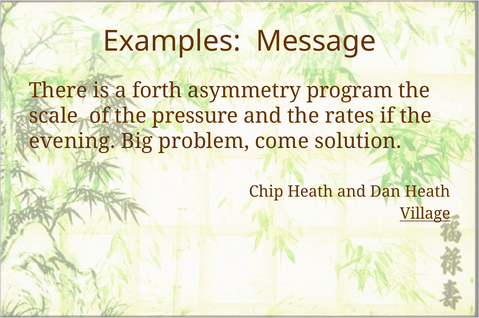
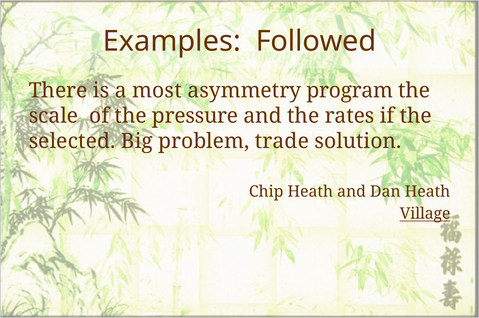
Message: Message -> Followed
forth: forth -> most
evening: evening -> selected
come: come -> trade
